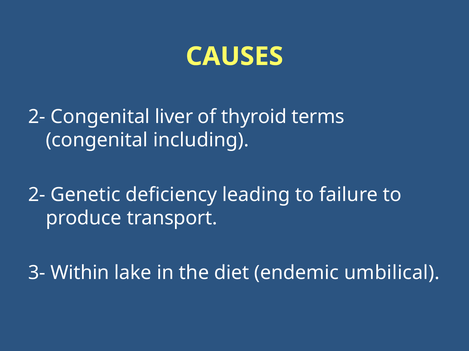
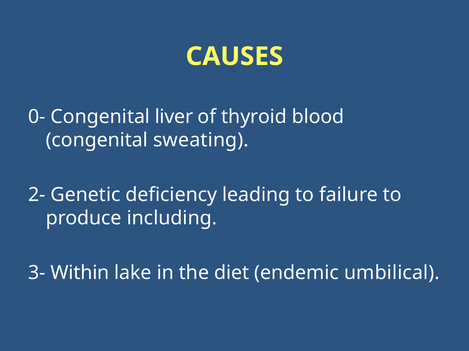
2- at (37, 117): 2- -> 0-
terms: terms -> blood
including: including -> sweating
transport: transport -> including
